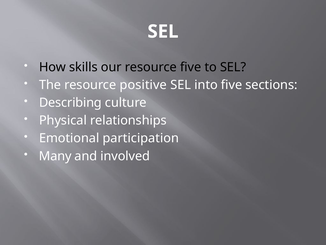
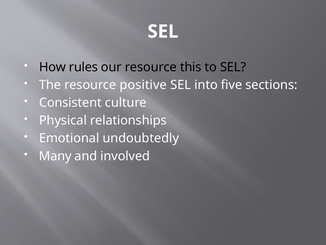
skills: skills -> rules
resource five: five -> this
Describing: Describing -> Consistent
participation: participation -> undoubtedly
